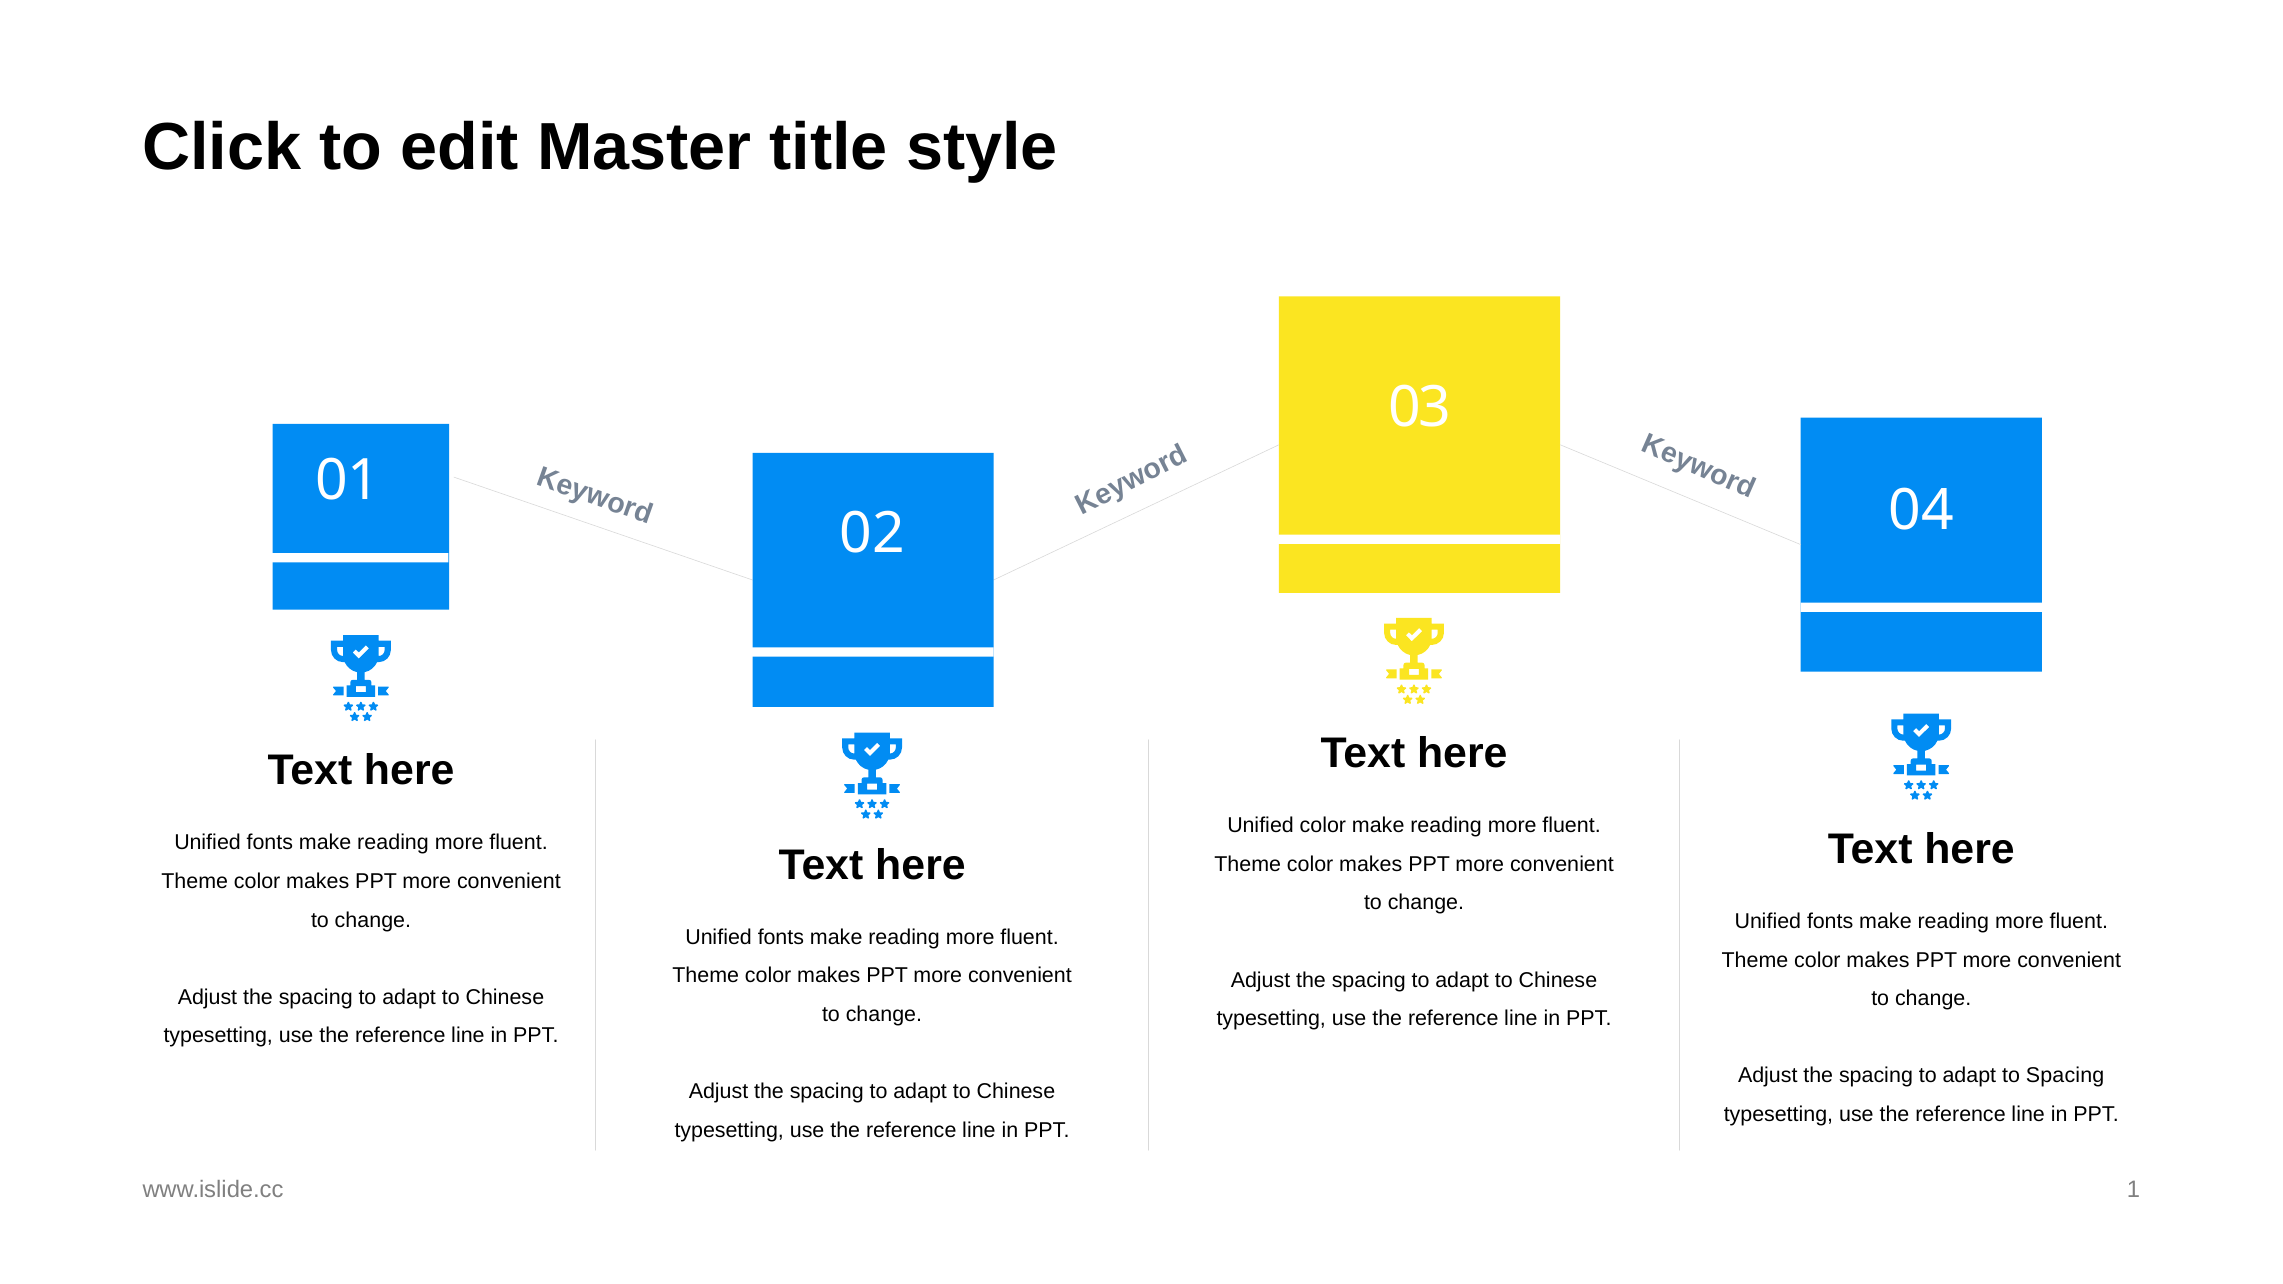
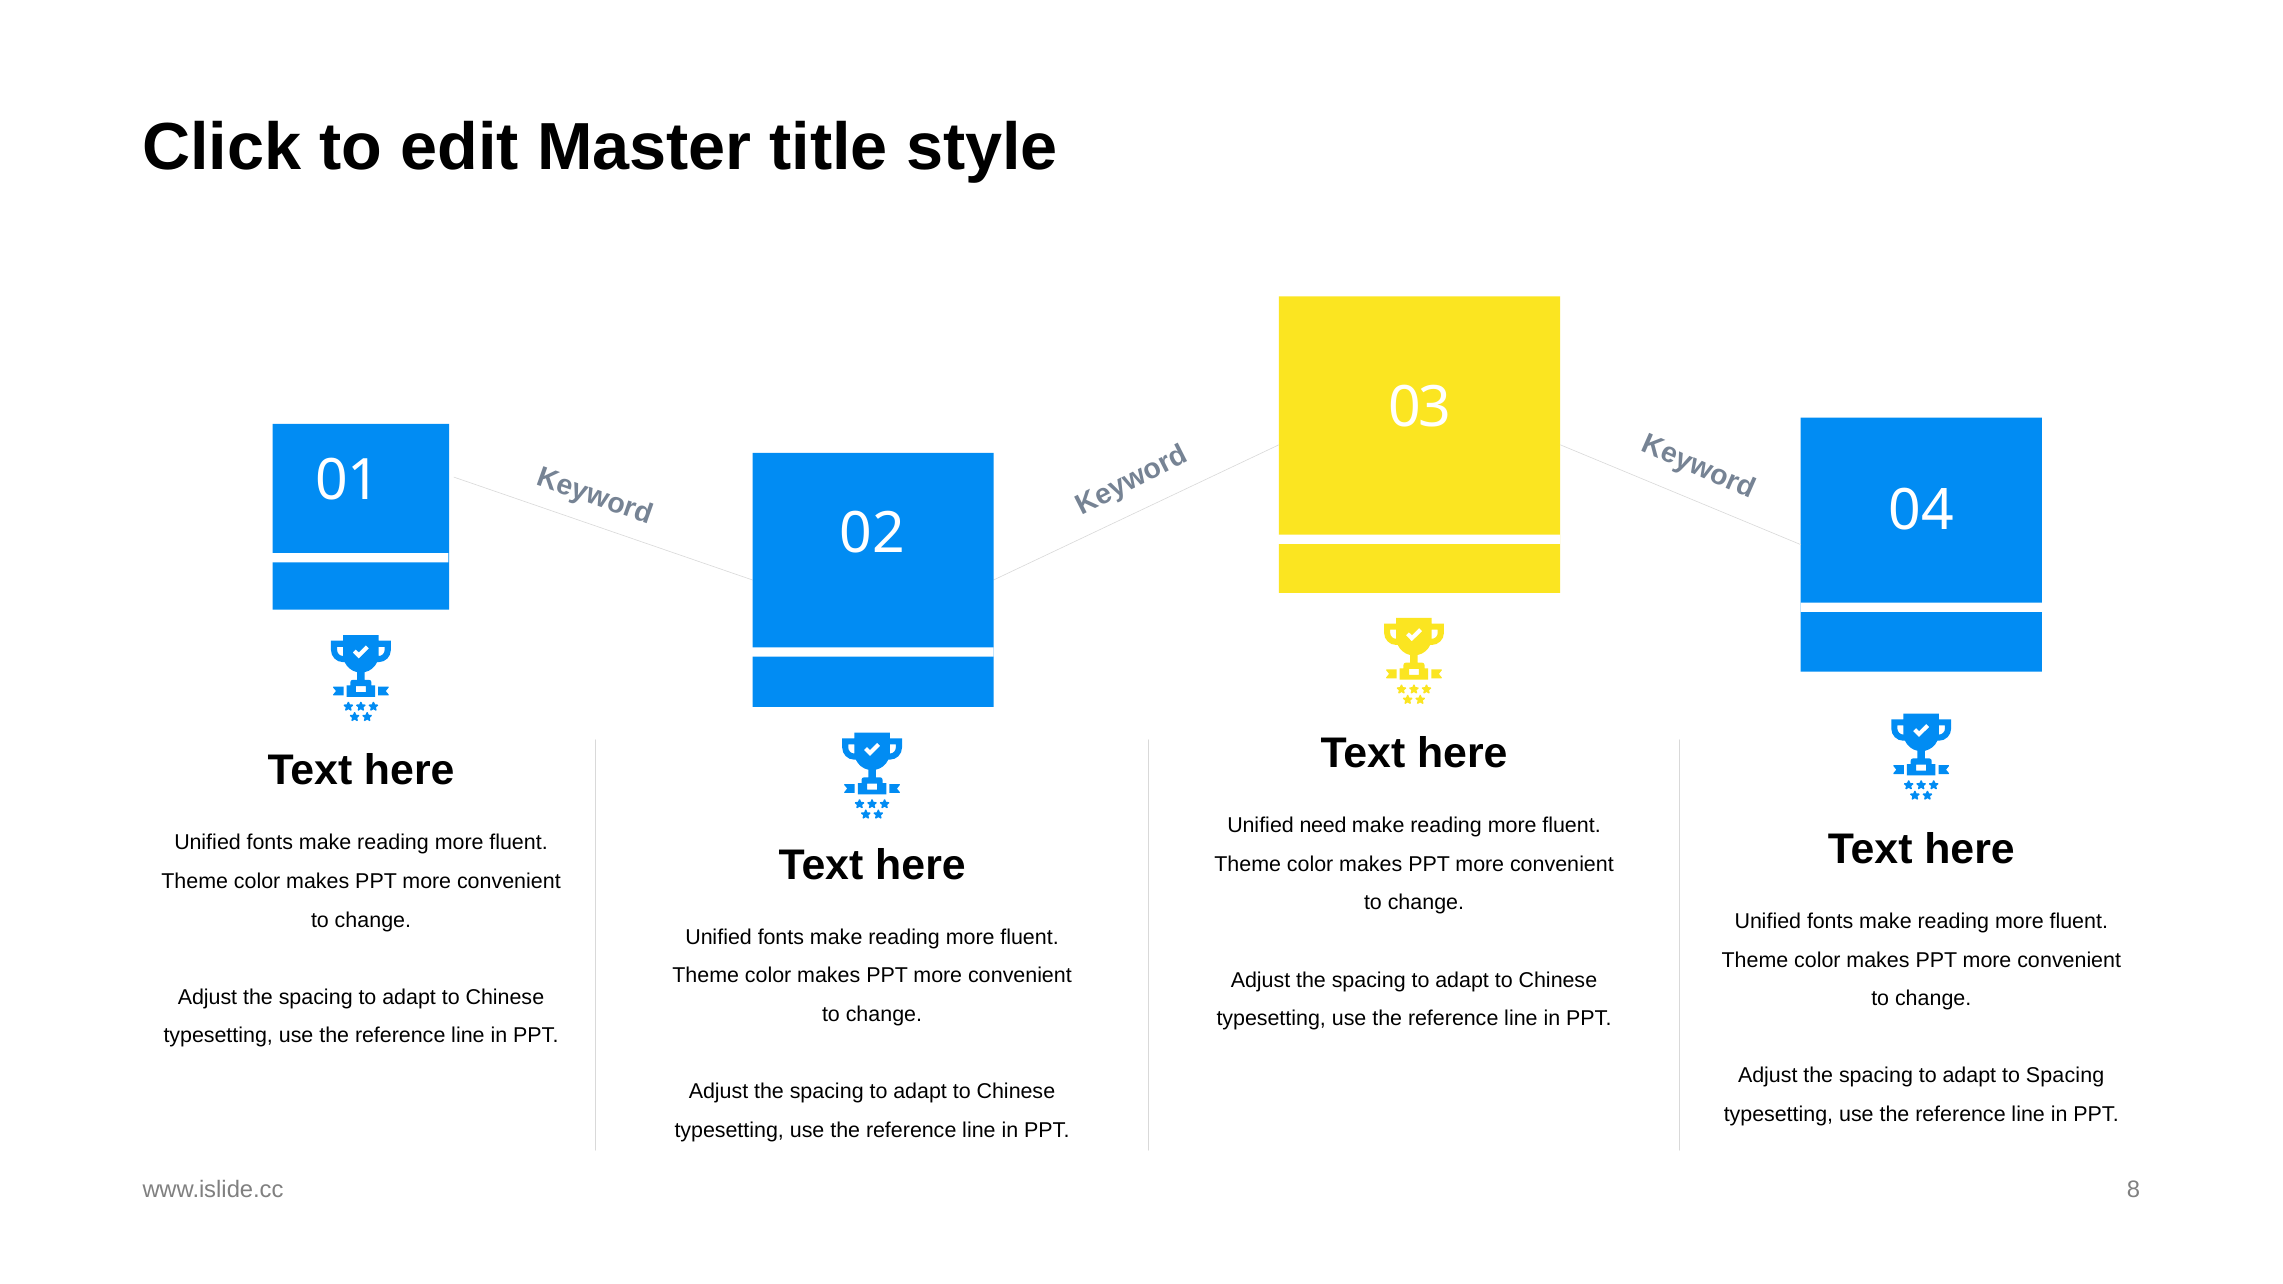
Unified color: color -> need
1: 1 -> 8
